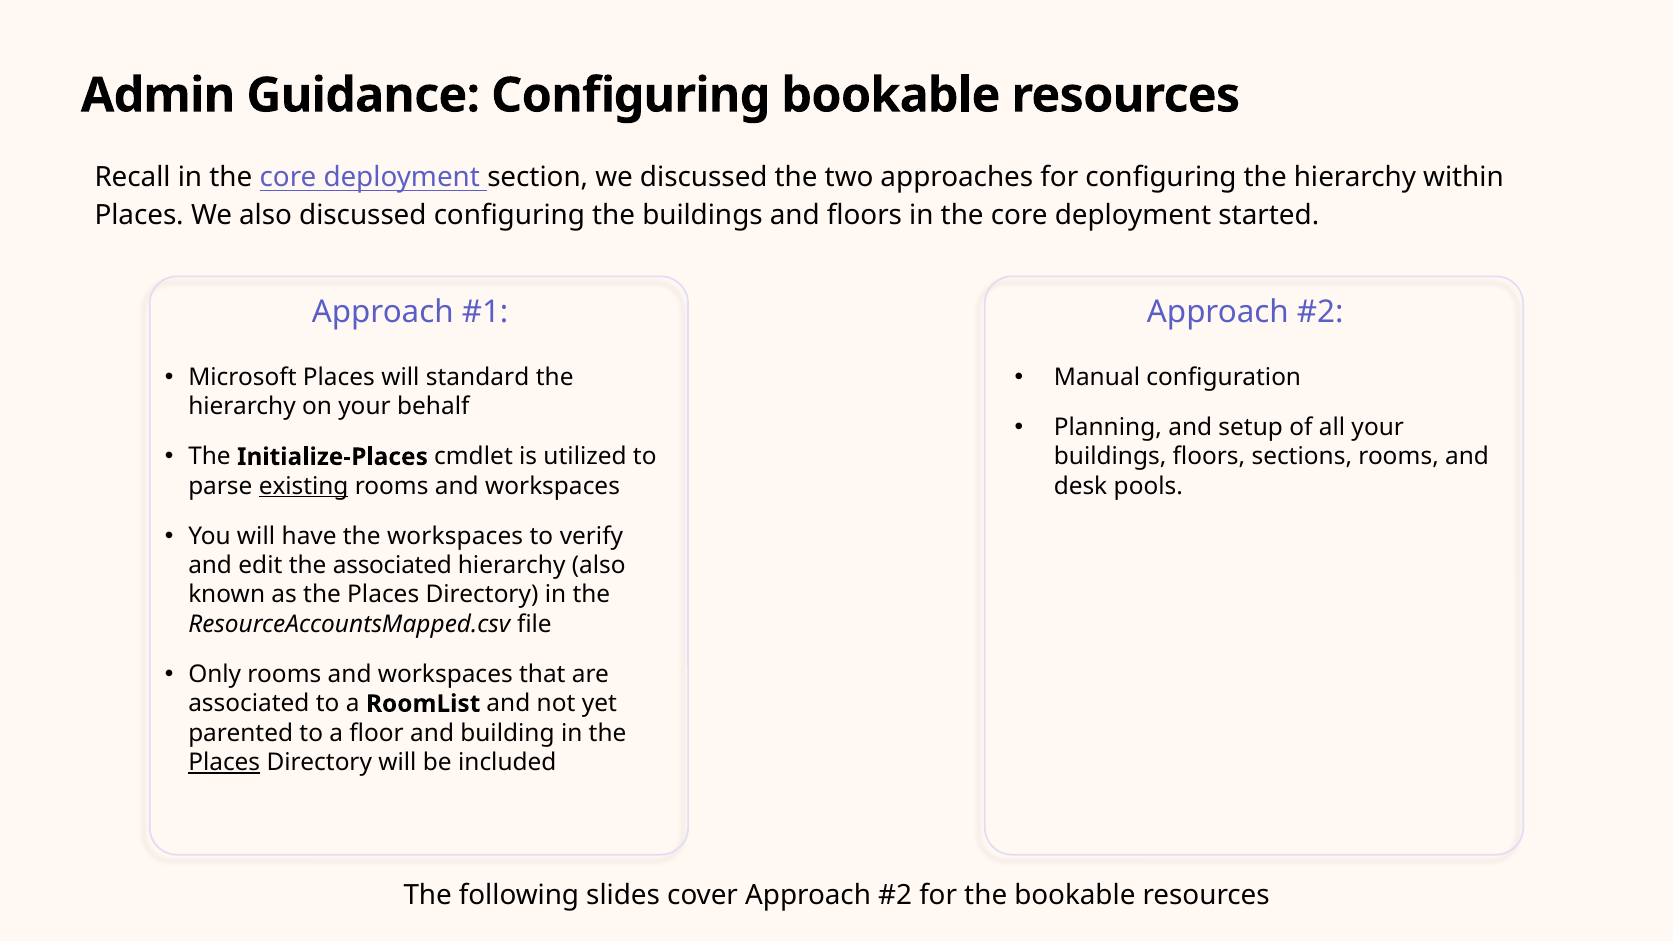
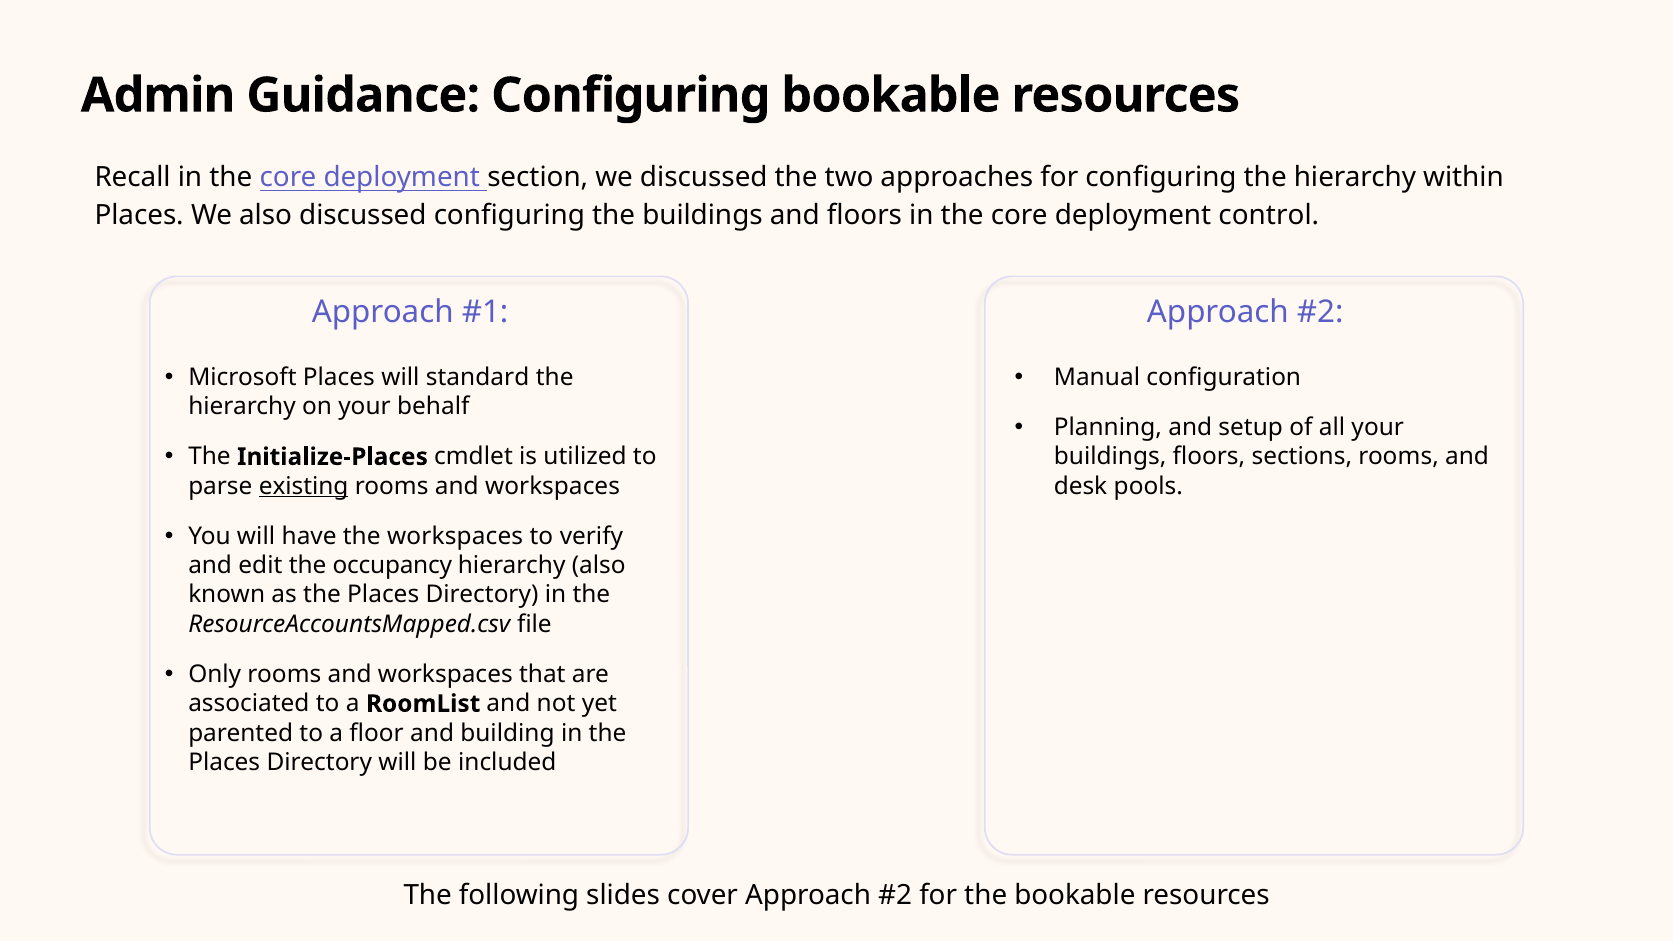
started: started -> control
the associated: associated -> occupancy
Places at (224, 762) underline: present -> none
